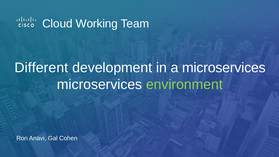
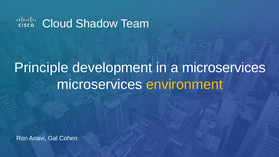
Working: Working -> Shadow
Different: Different -> Principle
environment colour: light green -> yellow
